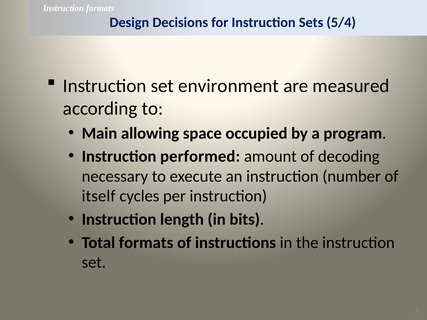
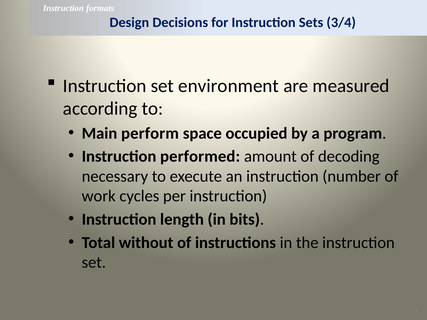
5/4: 5/4 -> 3/4
allowing: allowing -> perform
itself: itself -> work
Total formats: formats -> without
